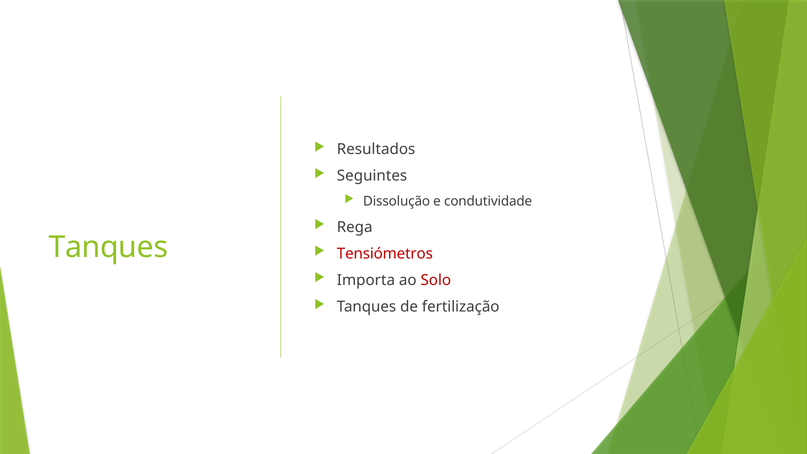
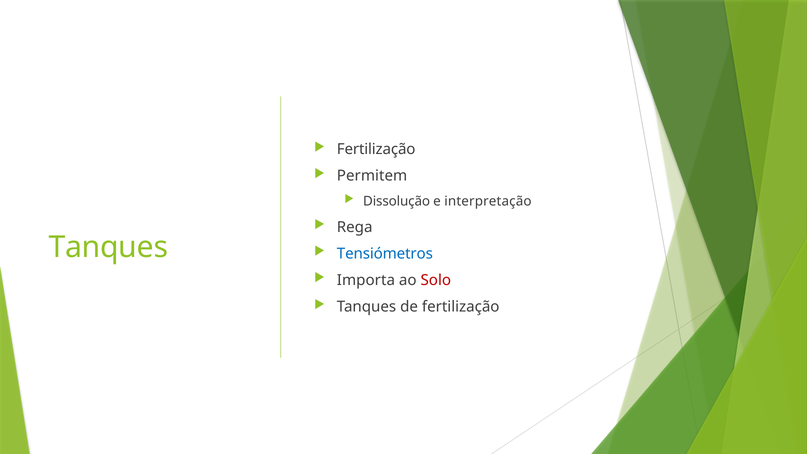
Resultados at (376, 149): Resultados -> Fertilização
Seguintes: Seguintes -> Permitem
condutividade: condutividade -> interpretação
Tensiómetros colour: red -> blue
